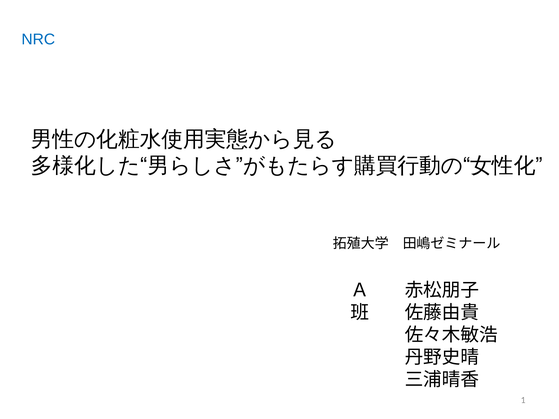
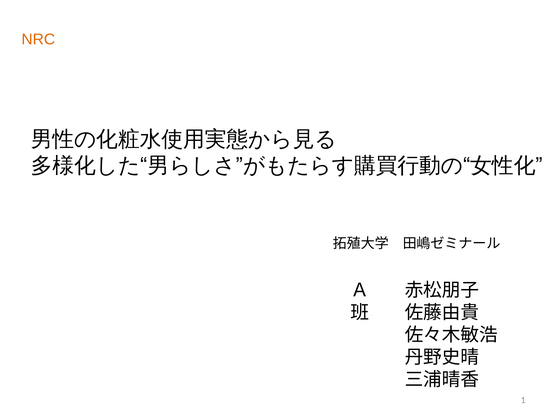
NRC colour: blue -> orange
